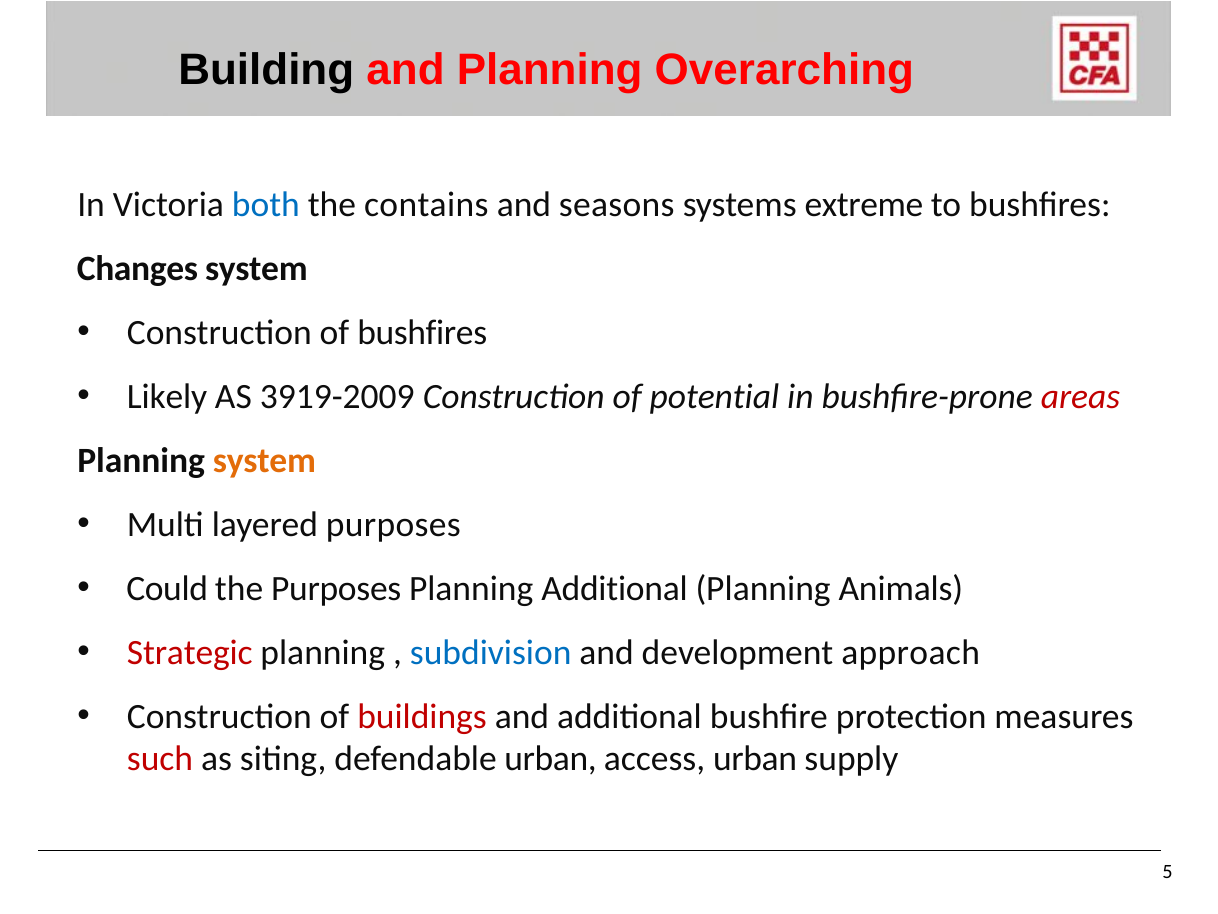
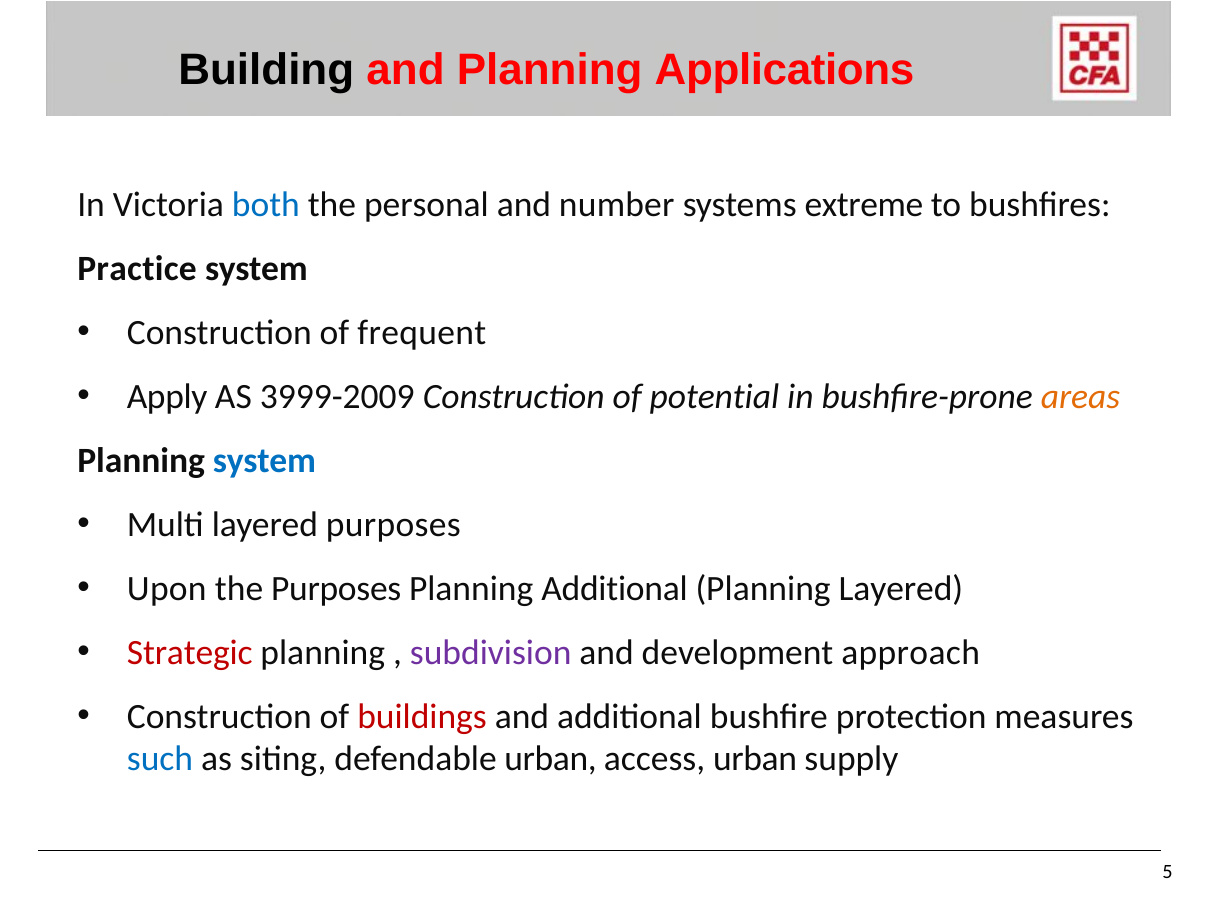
Overarching: Overarching -> Applications
contains: contains -> personal
seasons: seasons -> number
Changes: Changes -> Practice
of bushfires: bushfires -> frequent
Likely: Likely -> Apply
3919-2009: 3919-2009 -> 3999-2009
areas colour: red -> orange
system at (264, 461) colour: orange -> blue
Could: Could -> Upon
Planning Animals: Animals -> Layered
subdivision colour: blue -> purple
such colour: red -> blue
